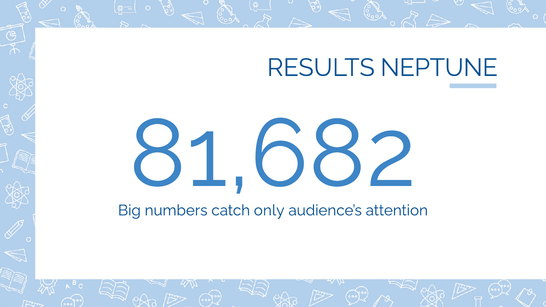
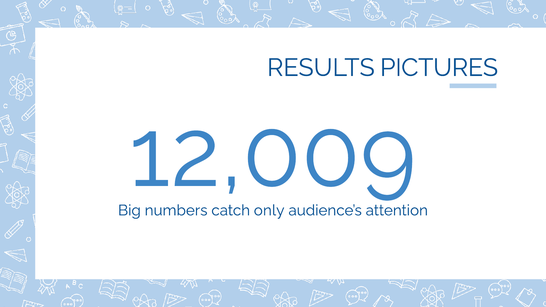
NEPTUNE: NEPTUNE -> PICTURES
81,682: 81,682 -> 12,009
